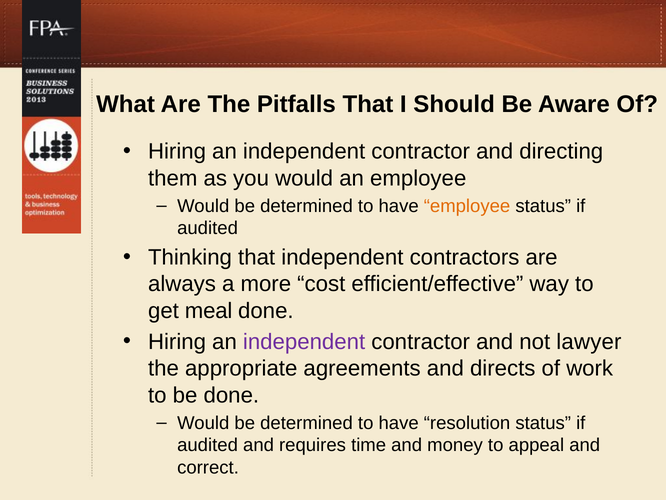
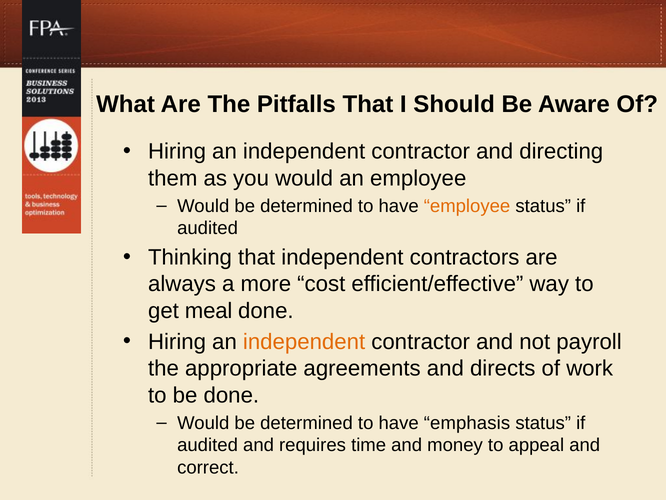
independent at (304, 342) colour: purple -> orange
lawyer: lawyer -> payroll
resolution: resolution -> emphasis
